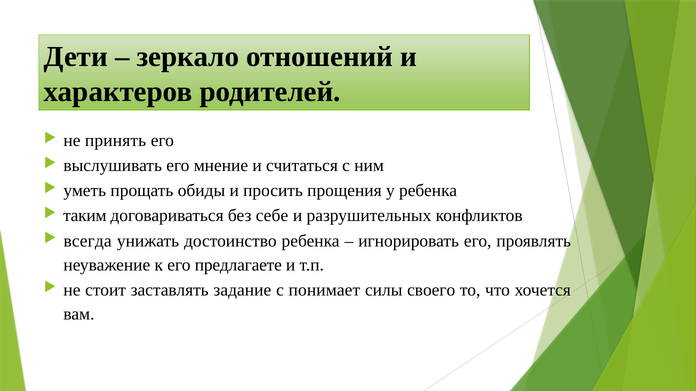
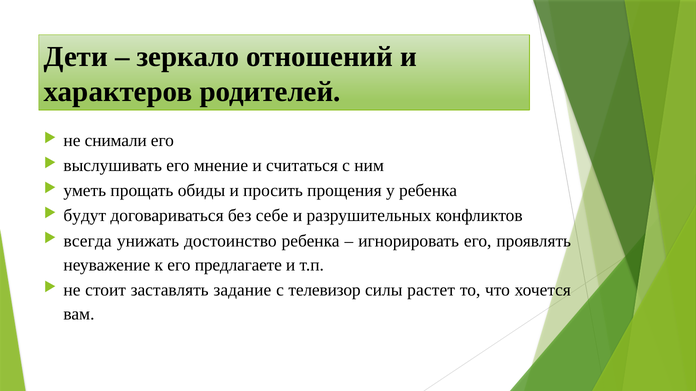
принять: принять -> снимали
таким: таким -> будут
понимает: понимает -> телевизор
своего: своего -> растет
